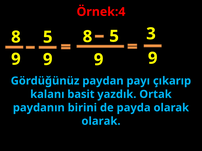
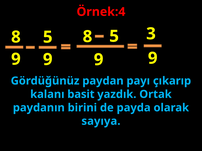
olarak at (101, 121): olarak -> sayıya
